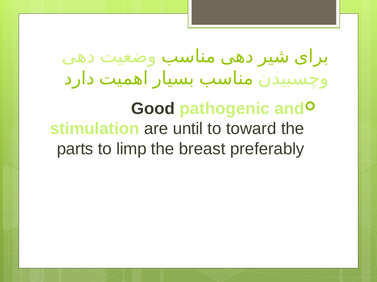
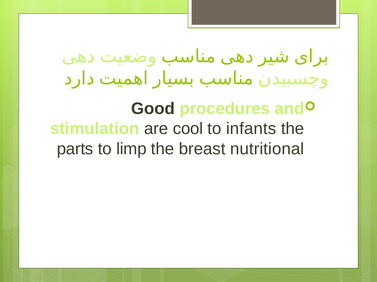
pathogenic: pathogenic -> procedures
until: until -> cool
toward: toward -> infants
preferably: preferably -> nutritional
